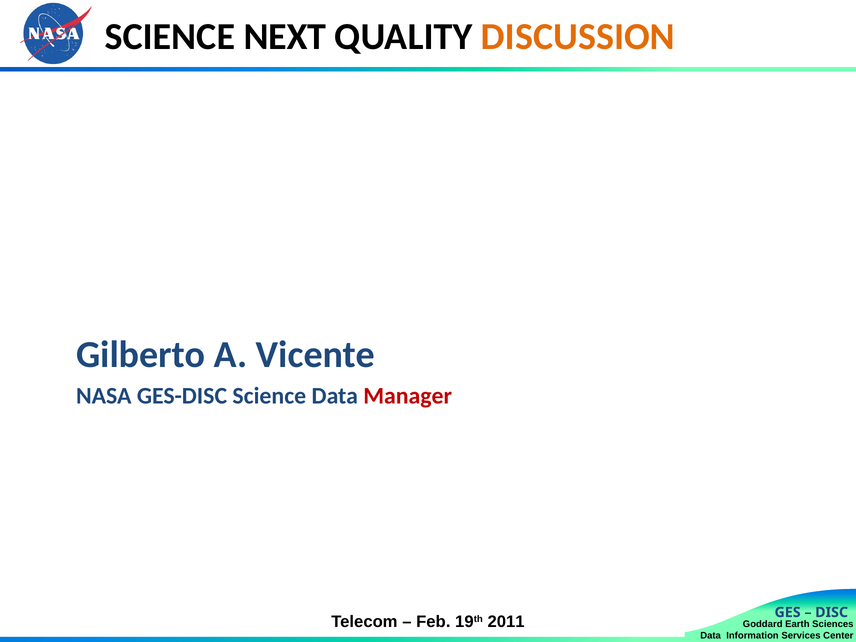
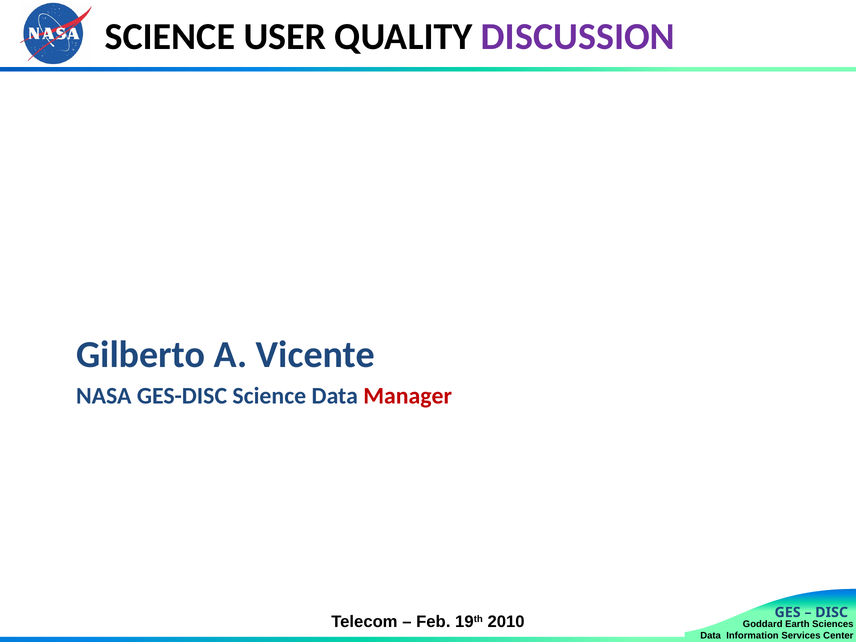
NEXT: NEXT -> USER
DISCUSSION colour: orange -> purple
2011: 2011 -> 2010
